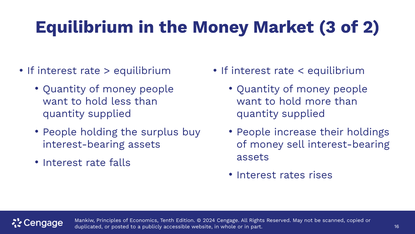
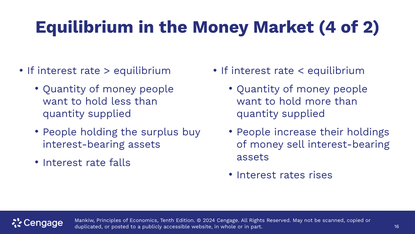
3: 3 -> 4
